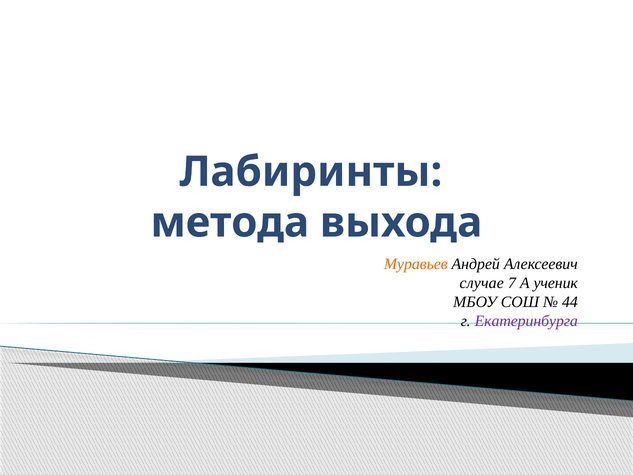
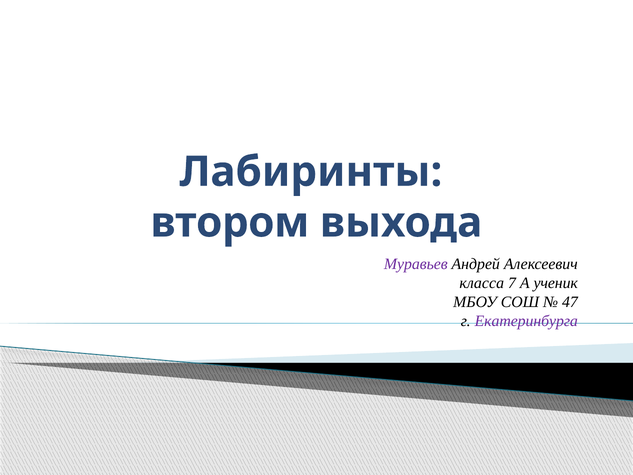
метода: метода -> втором
Муравьев colour: orange -> purple
случае: случае -> класса
44: 44 -> 47
